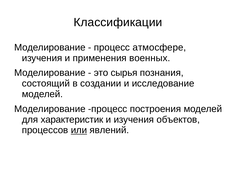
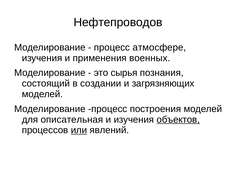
Классификации: Классификации -> Нефтепроводов
исследование: исследование -> загрязняющих
характеристик: характеристик -> описательная
объектов underline: none -> present
